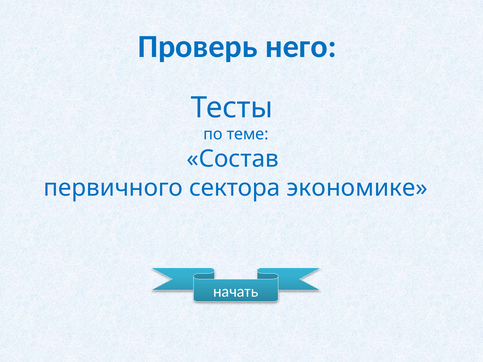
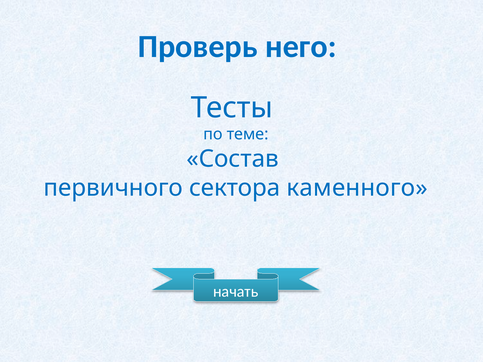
экономике: экономике -> каменного
